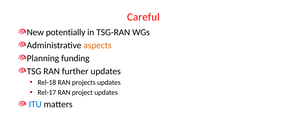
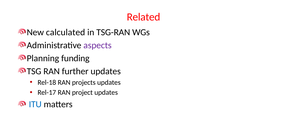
Careful: Careful -> Related
potentially: potentially -> calculated
aspects colour: orange -> purple
